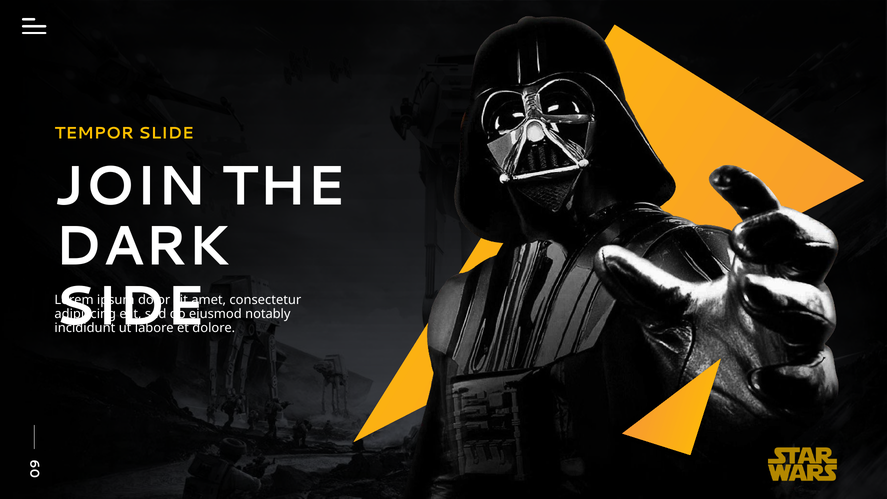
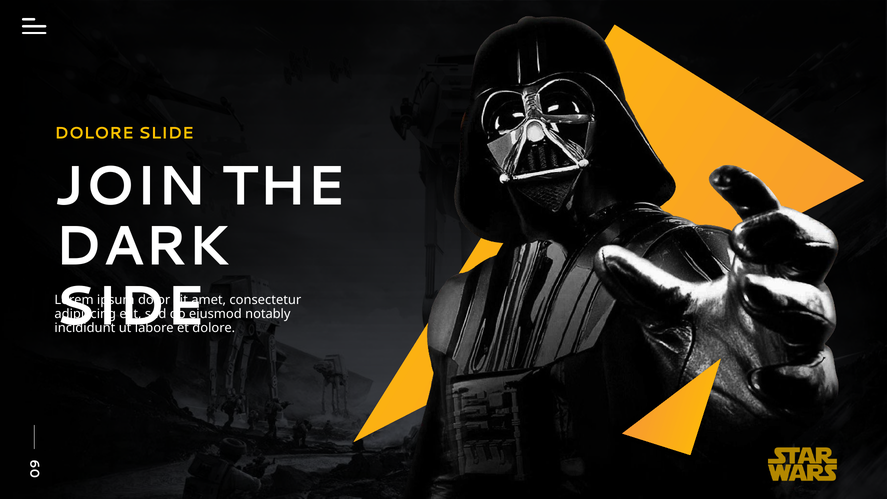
TEMPOR at (94, 133): TEMPOR -> DOLORE
